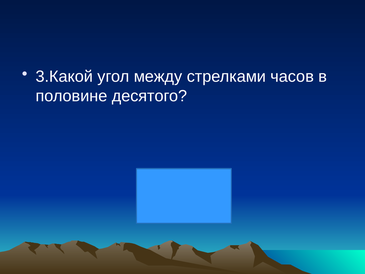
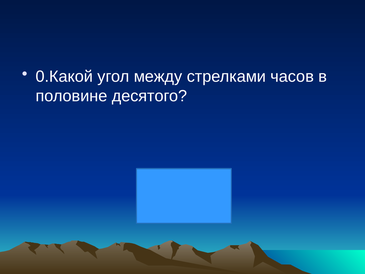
3.Какой: 3.Какой -> 0.Какой
